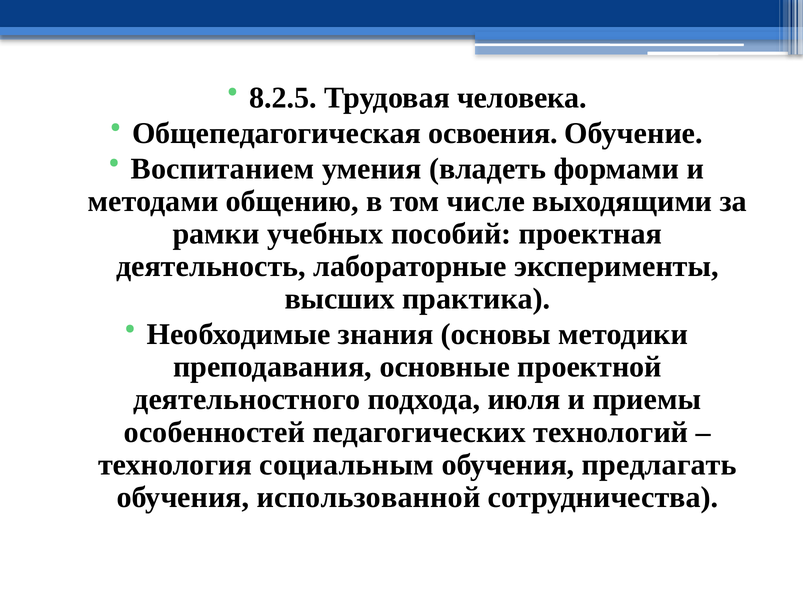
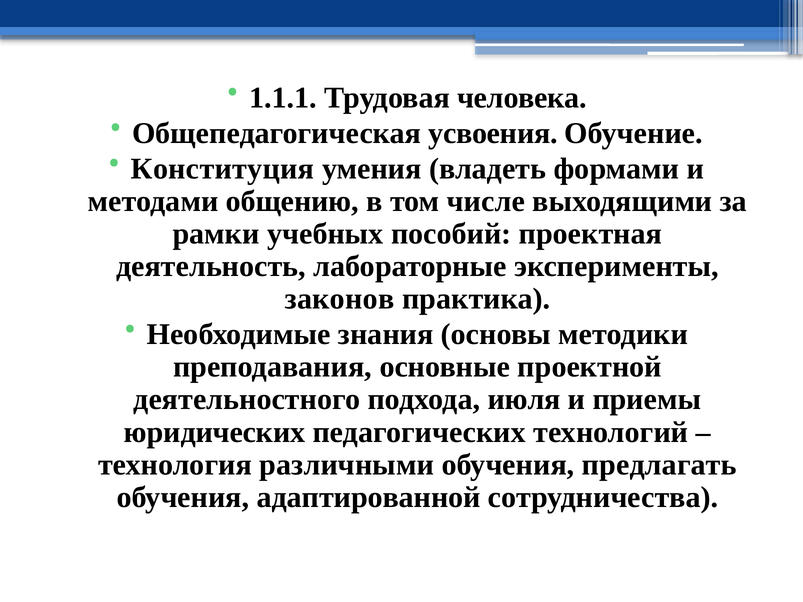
8.2.5: 8.2.5 -> 1.1.1
освоения: освоения -> усвоения
Воспитанием: Воспитанием -> Конституция
высших: высших -> законов
особенностей: особенностей -> юридических
социальным: социальным -> различными
использованной: использованной -> адаптированной
